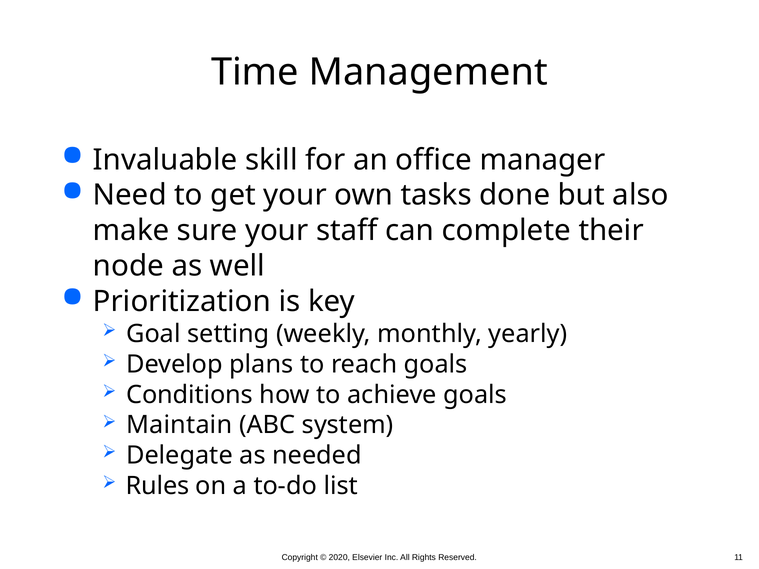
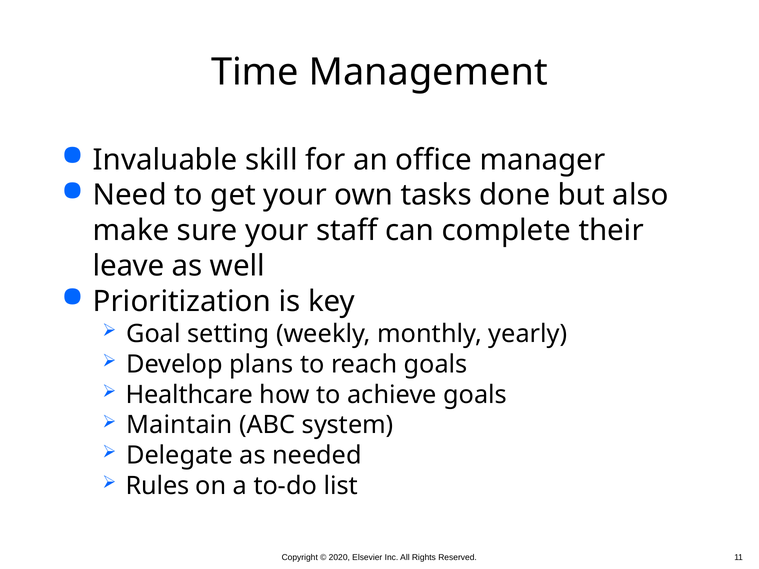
node: node -> leave
Conditions: Conditions -> Healthcare
